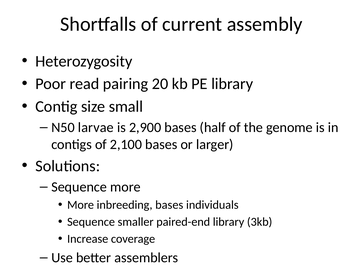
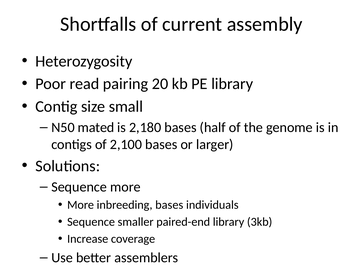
larvae: larvae -> mated
2,900: 2,900 -> 2,180
